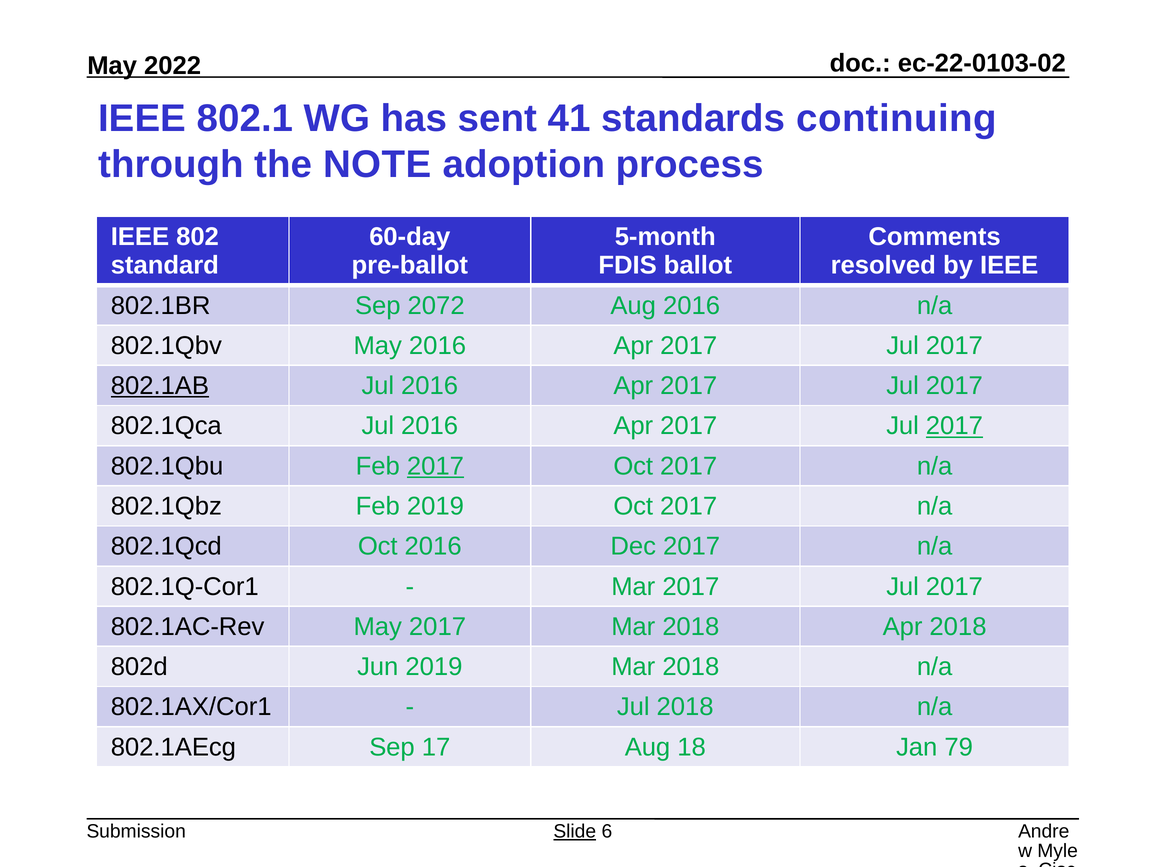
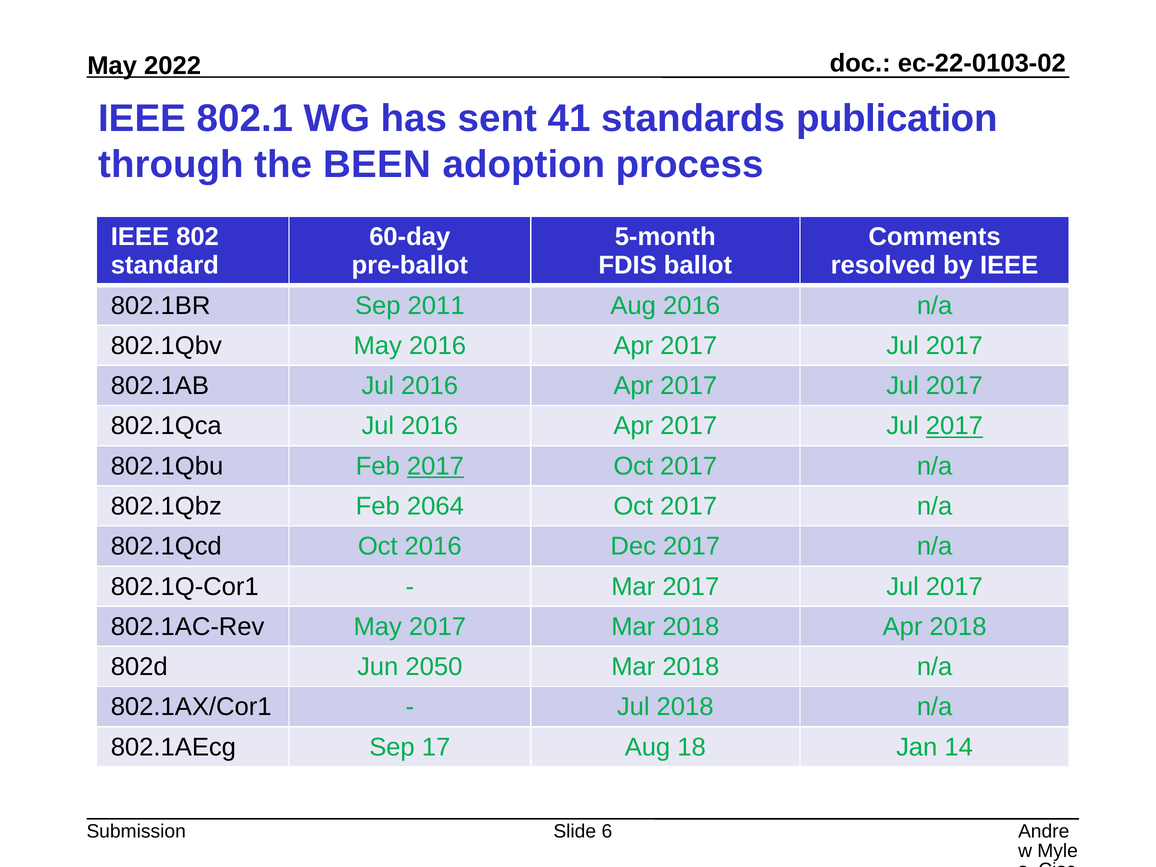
continuing: continuing -> publication
NOTE: NOTE -> BEEN
2072: 2072 -> 2011
802.1AB underline: present -> none
Feb 2019: 2019 -> 2064
Jun 2019: 2019 -> 2050
79: 79 -> 14
Slide underline: present -> none
